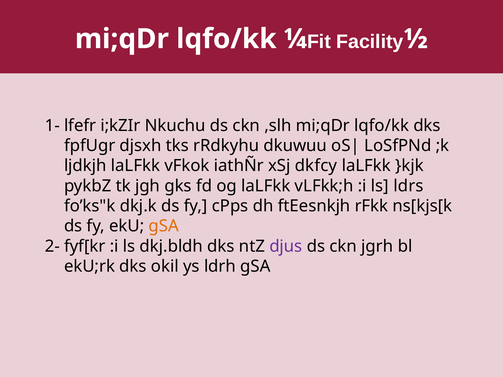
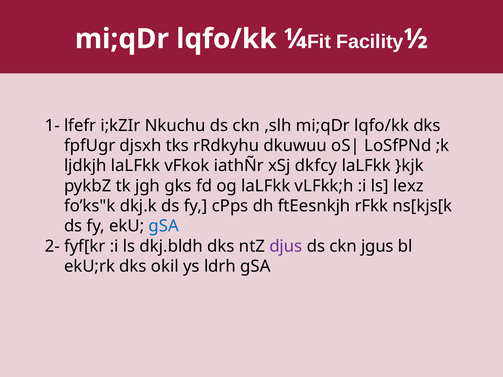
ldrs: ldrs -> lexz
gSA at (164, 226) colour: orange -> blue
jgrh: jgrh -> jgus
